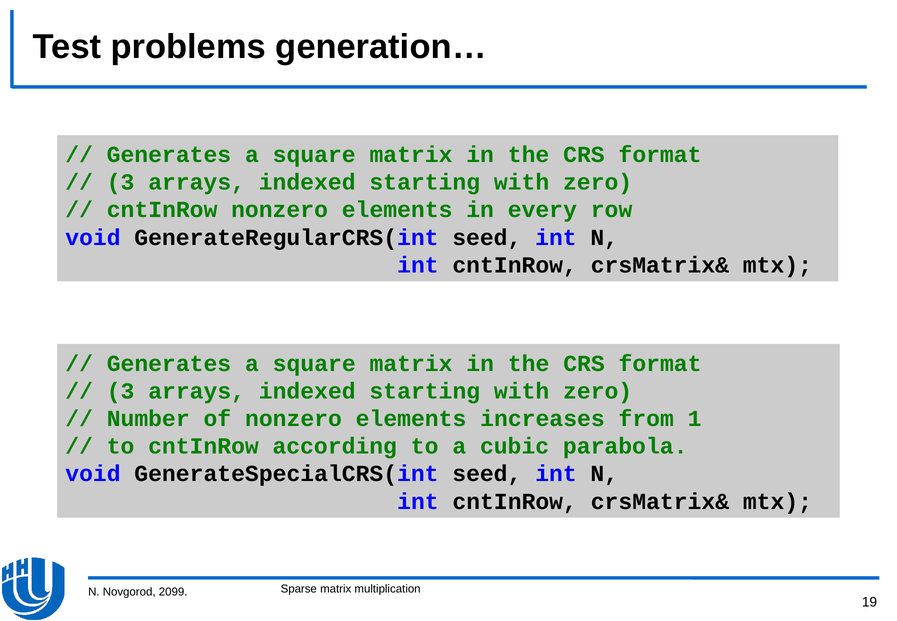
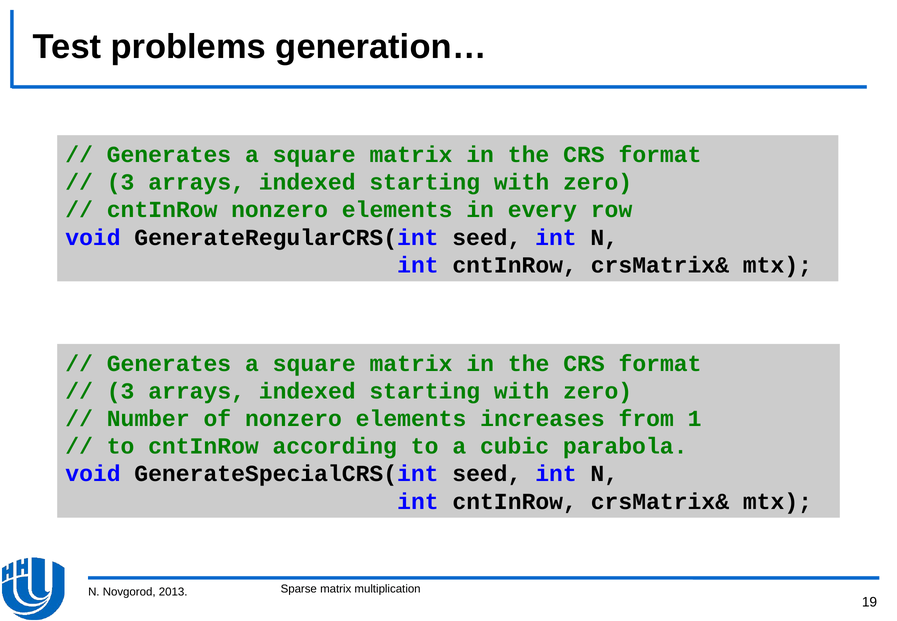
2099: 2099 -> 2013
